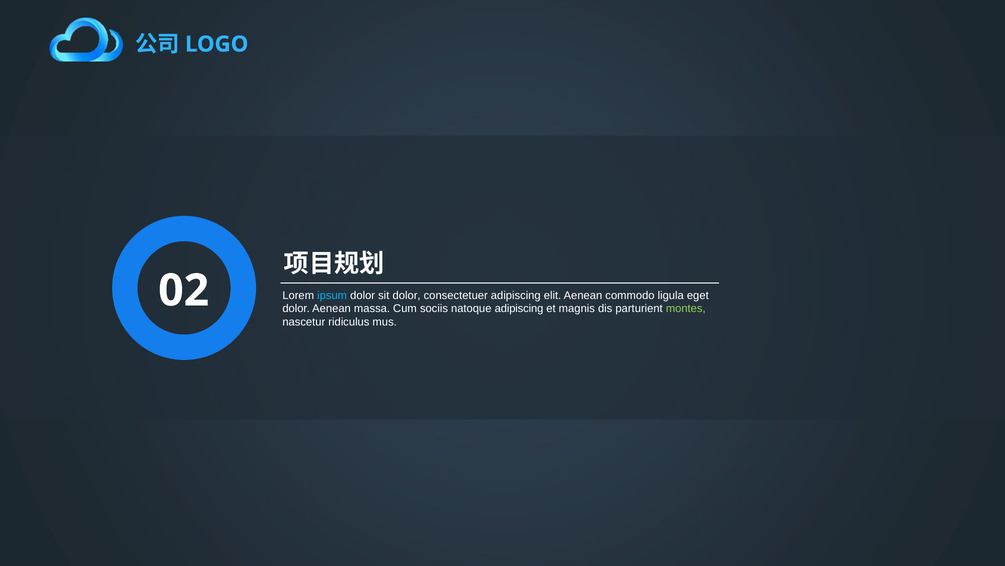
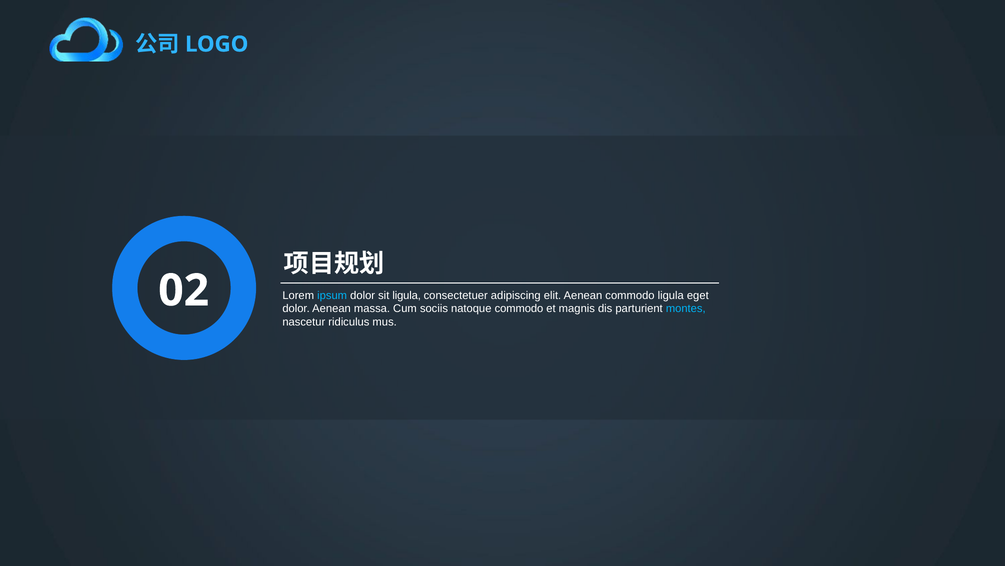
sit dolor: dolor -> ligula
natoque adipiscing: adipiscing -> commodo
montes colour: light green -> light blue
